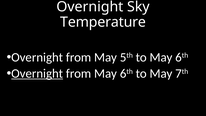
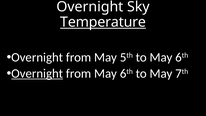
Temperature underline: none -> present
